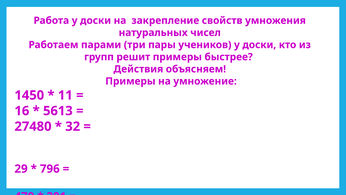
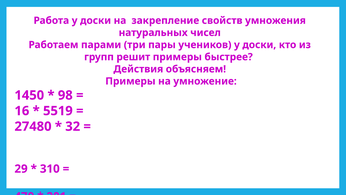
11: 11 -> 98
5613: 5613 -> 5519
796: 796 -> 310
